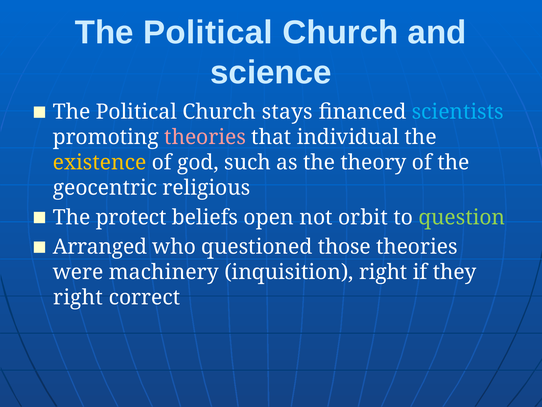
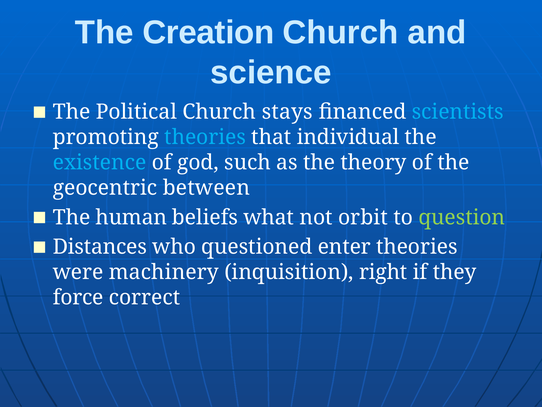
Political at (208, 33): Political -> Creation
theories at (205, 137) colour: pink -> light blue
existence colour: yellow -> light blue
religious: religious -> between
protect: protect -> human
open: open -> what
Arranged: Arranged -> Distances
those: those -> enter
right at (78, 297): right -> force
